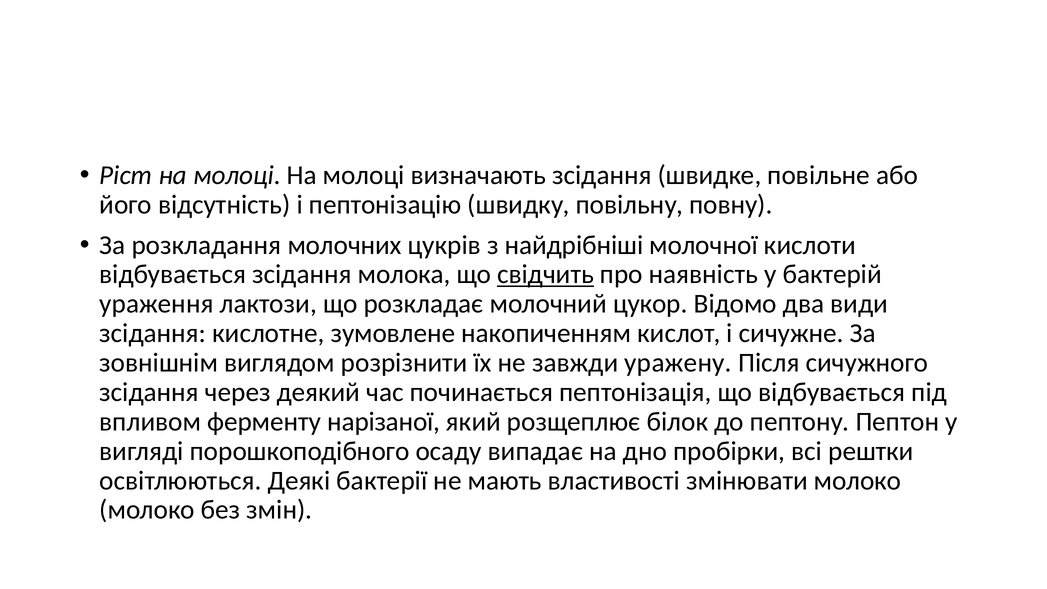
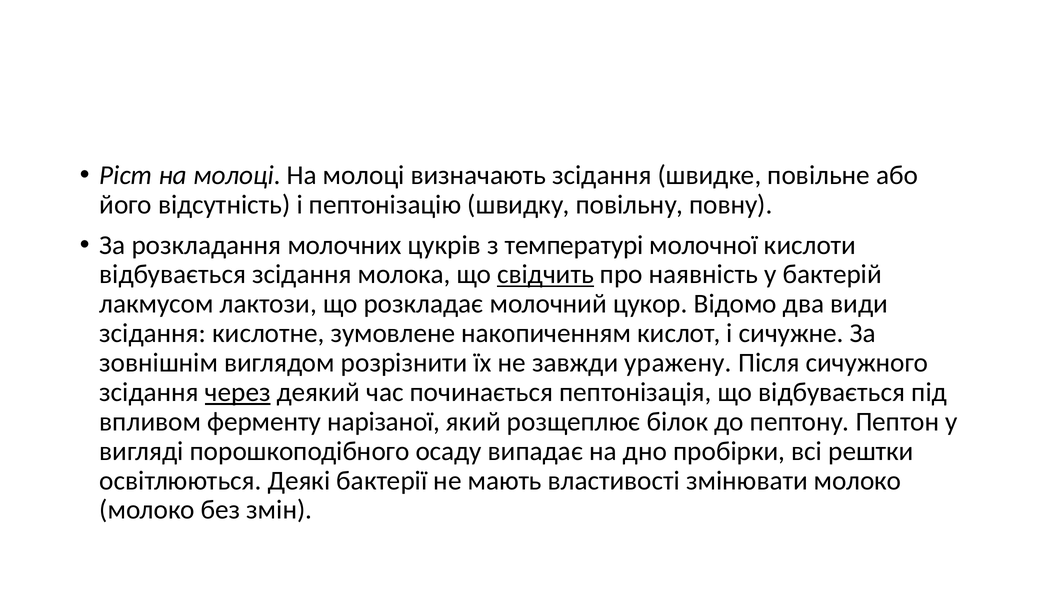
найдрібніші: найдрібніші -> температурі
ураження: ураження -> лакмусом
через underline: none -> present
